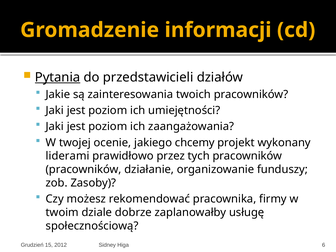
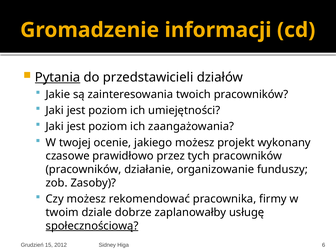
jakiego chcemy: chcemy -> możesz
liderami: liderami -> czasowe
społecznościową underline: none -> present
